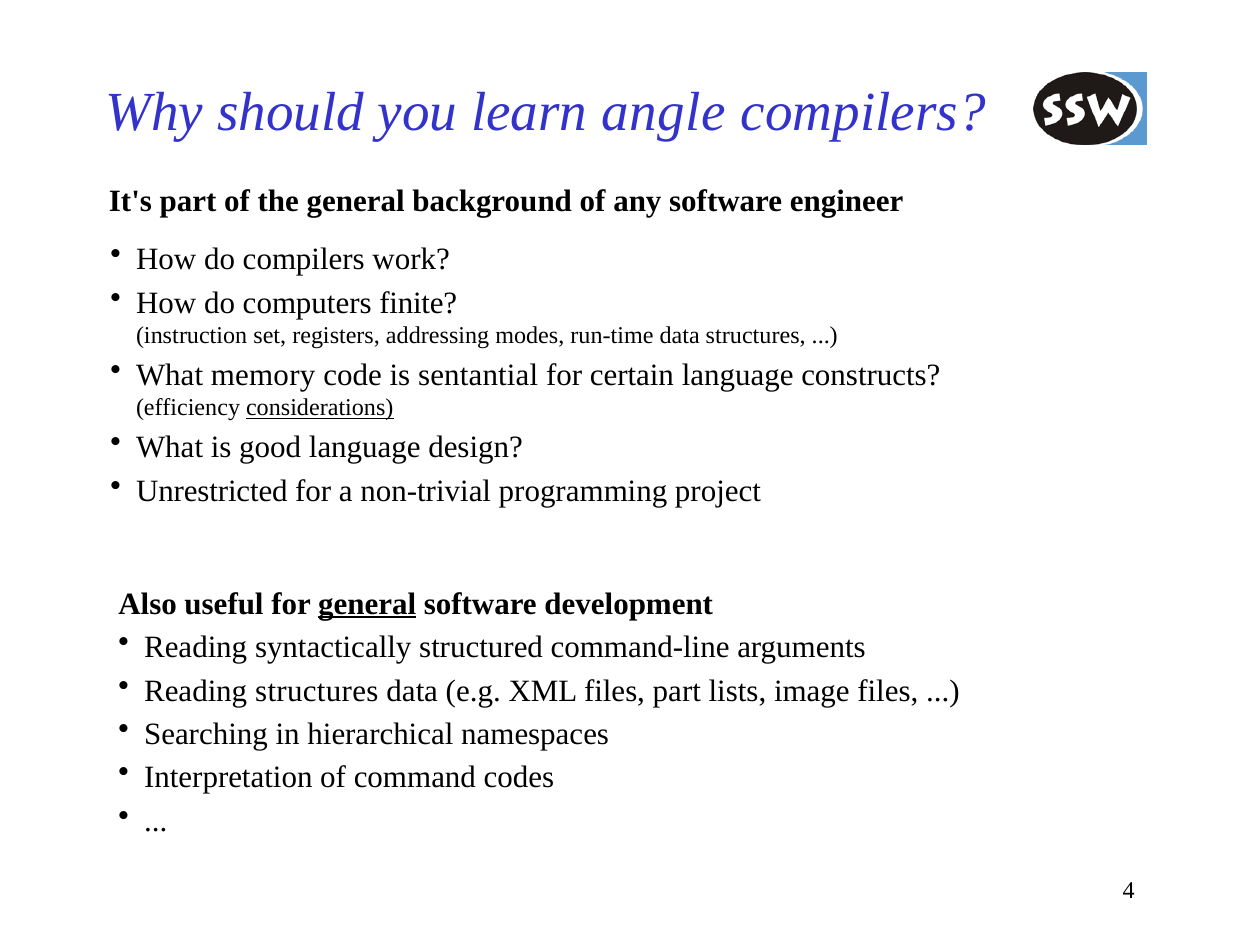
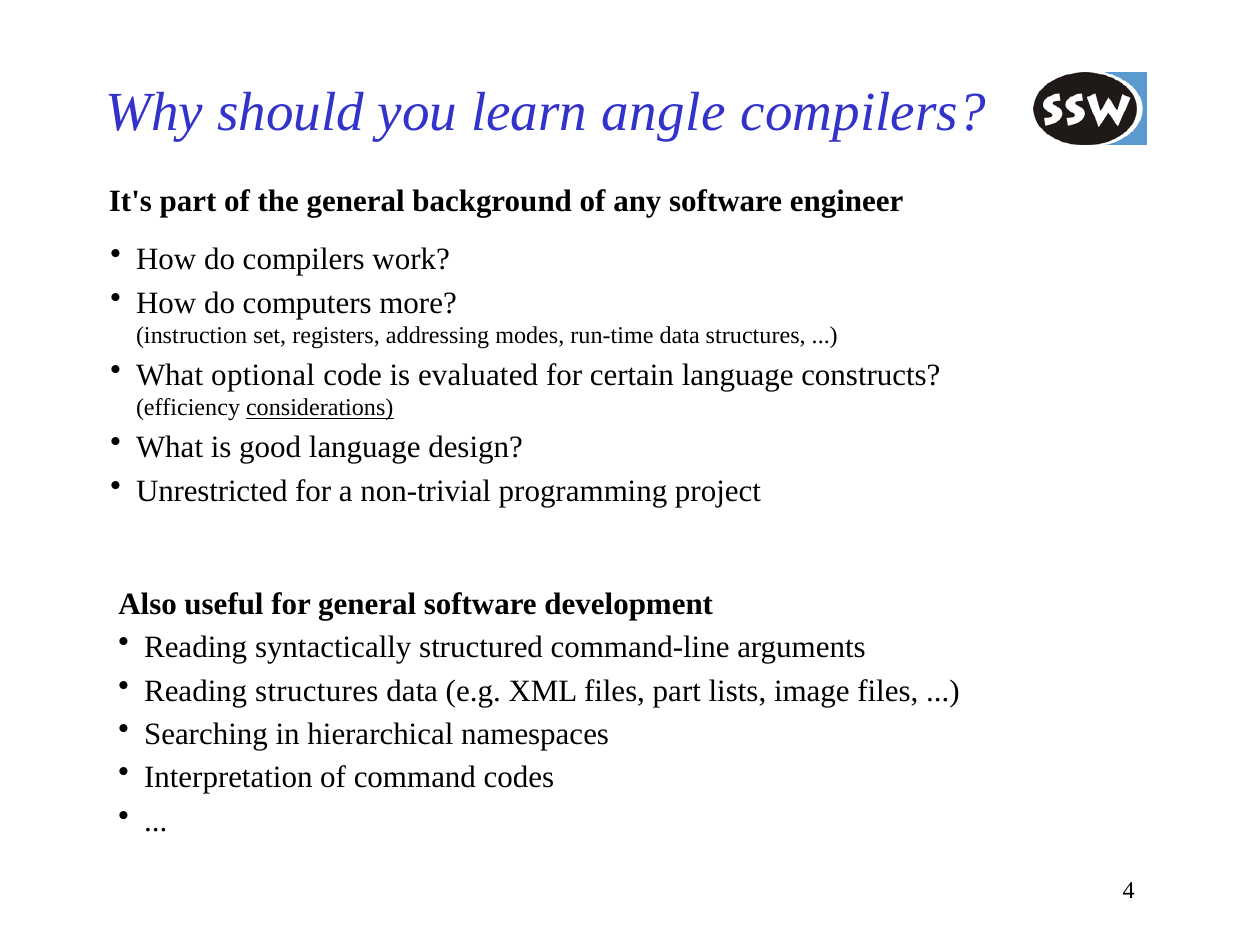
finite: finite -> more
memory: memory -> optional
sentantial: sentantial -> evaluated
general at (367, 604) underline: present -> none
